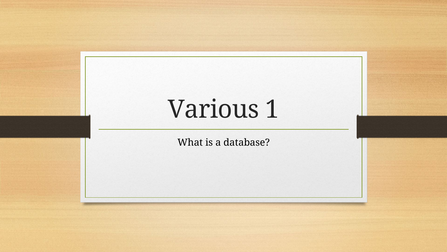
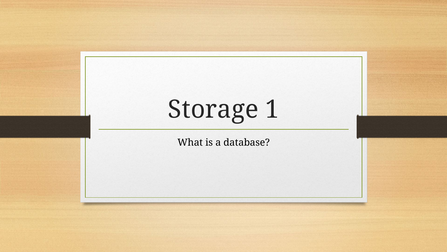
Various: Various -> Storage
